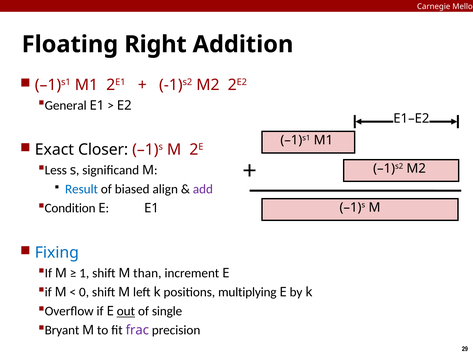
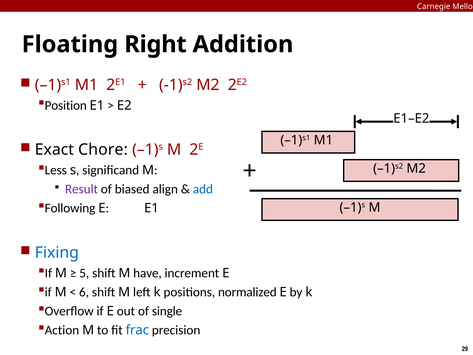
General: General -> Position
Closer: Closer -> Chore
Result colour: blue -> purple
add colour: purple -> blue
Condition: Condition -> Following
1: 1 -> 5
than: than -> have
0: 0 -> 6
multiplying: multiplying -> normalized
out underline: present -> none
Bryant: Bryant -> Action
frac colour: purple -> blue
